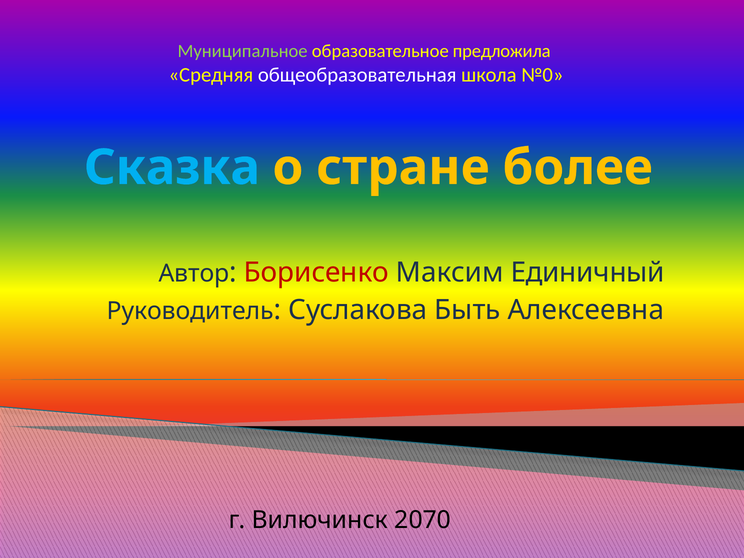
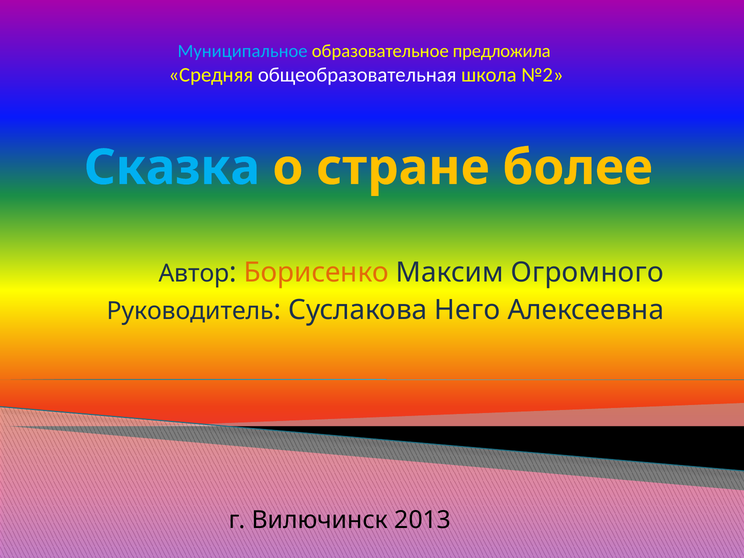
Муниципальное colour: light green -> light blue
№0: №0 -> №2
Борисенко colour: red -> orange
Единичный: Единичный -> Огромного
Быть: Быть -> Него
2070: 2070 -> 2013
